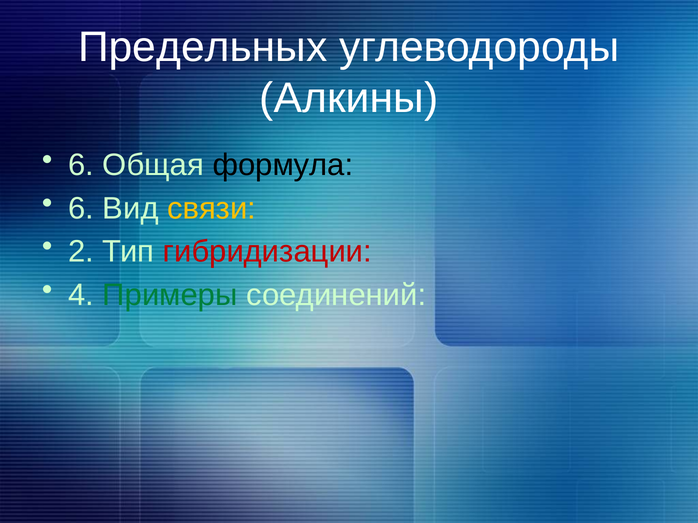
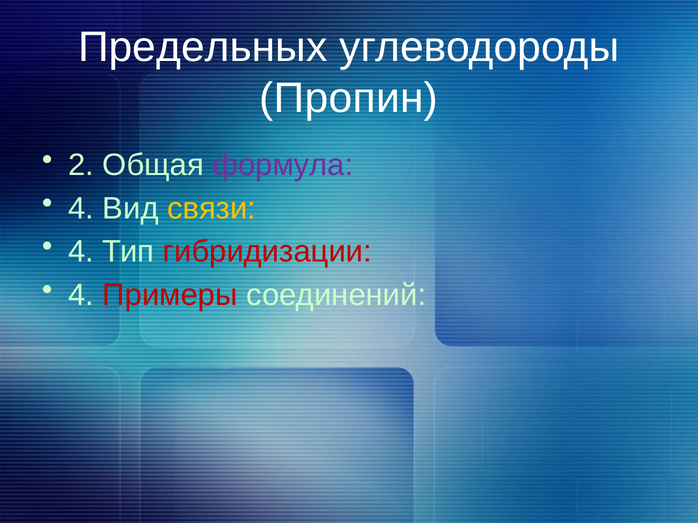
Алкины: Алкины -> Пропин
6 at (81, 165): 6 -> 2
формула colour: black -> purple
6 at (81, 209): 6 -> 4
2 at (81, 252): 2 -> 4
Примеры colour: green -> red
